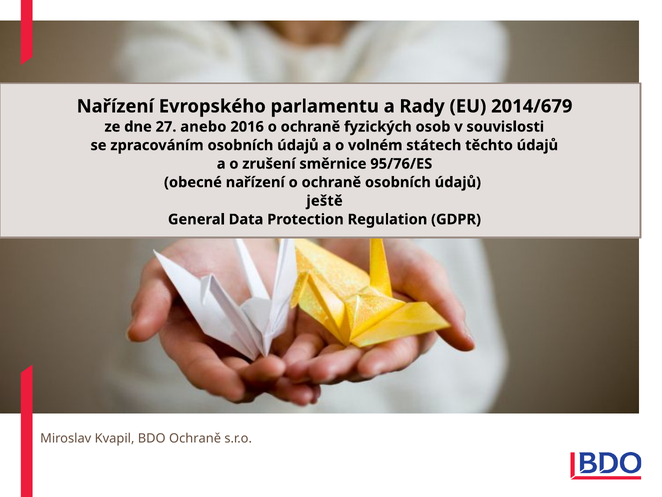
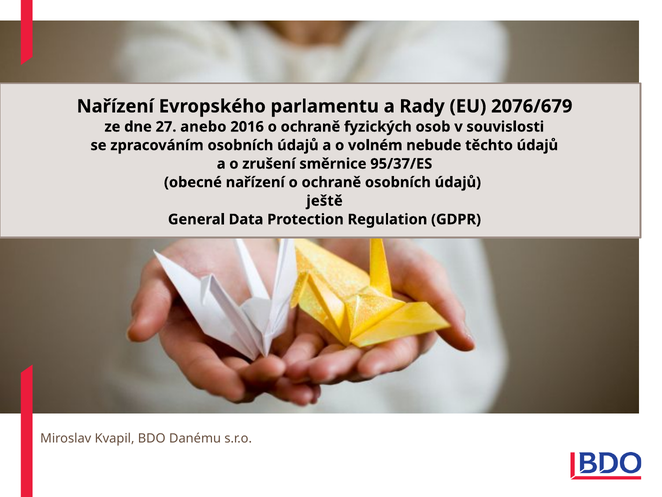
2014/679: 2014/679 -> 2076/679
státech: státech -> nebude
95/76/ES: 95/76/ES -> 95/37/ES
BDO Ochraně: Ochraně -> Danému
